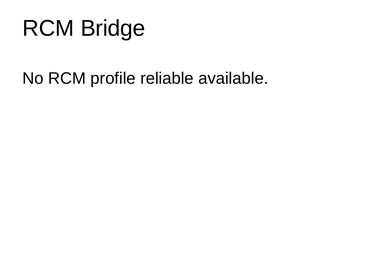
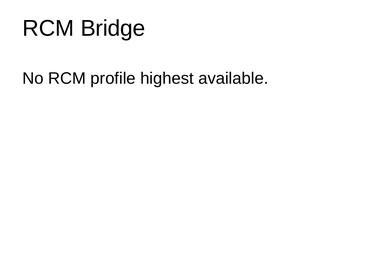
reliable: reliable -> highest
